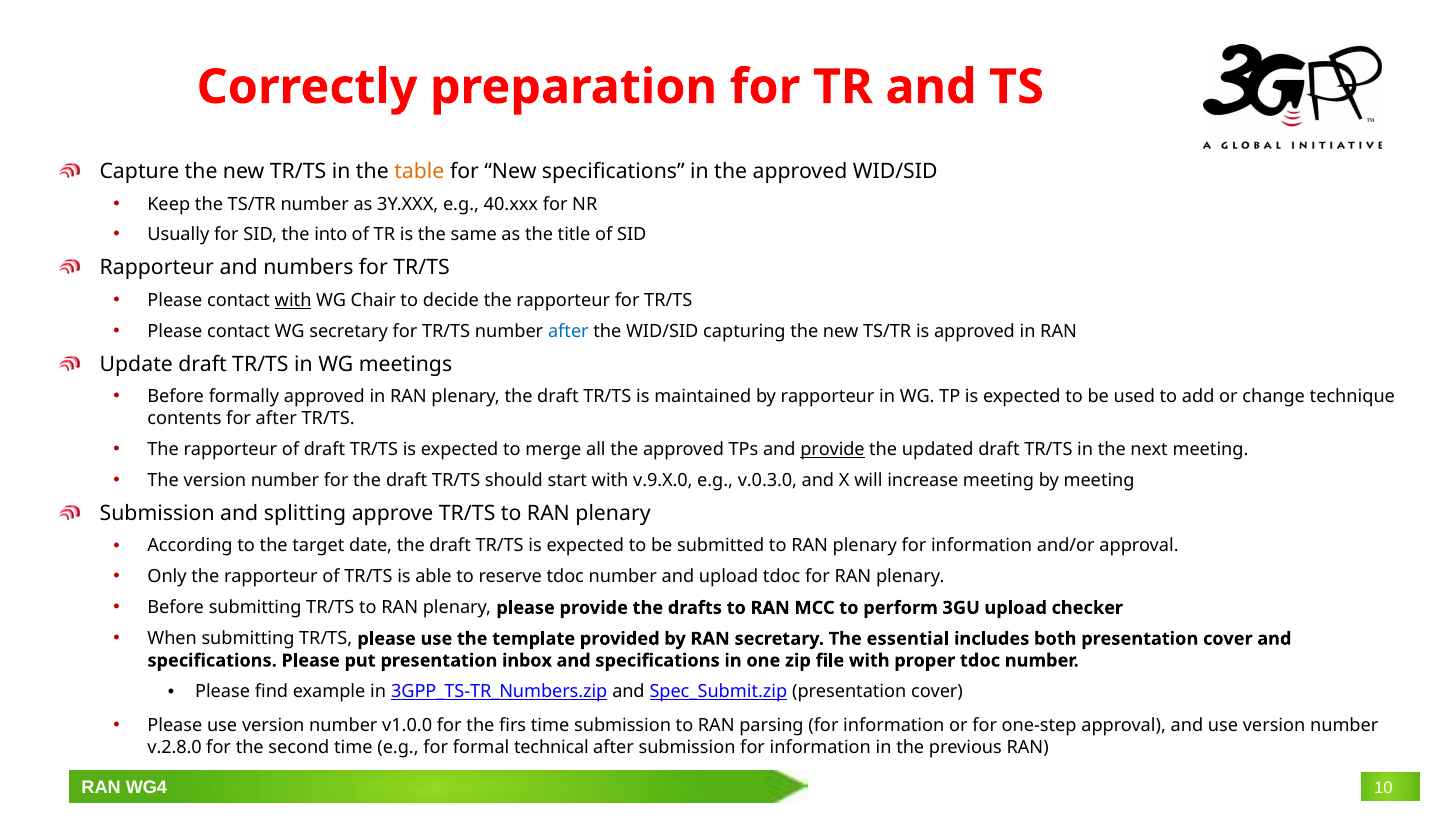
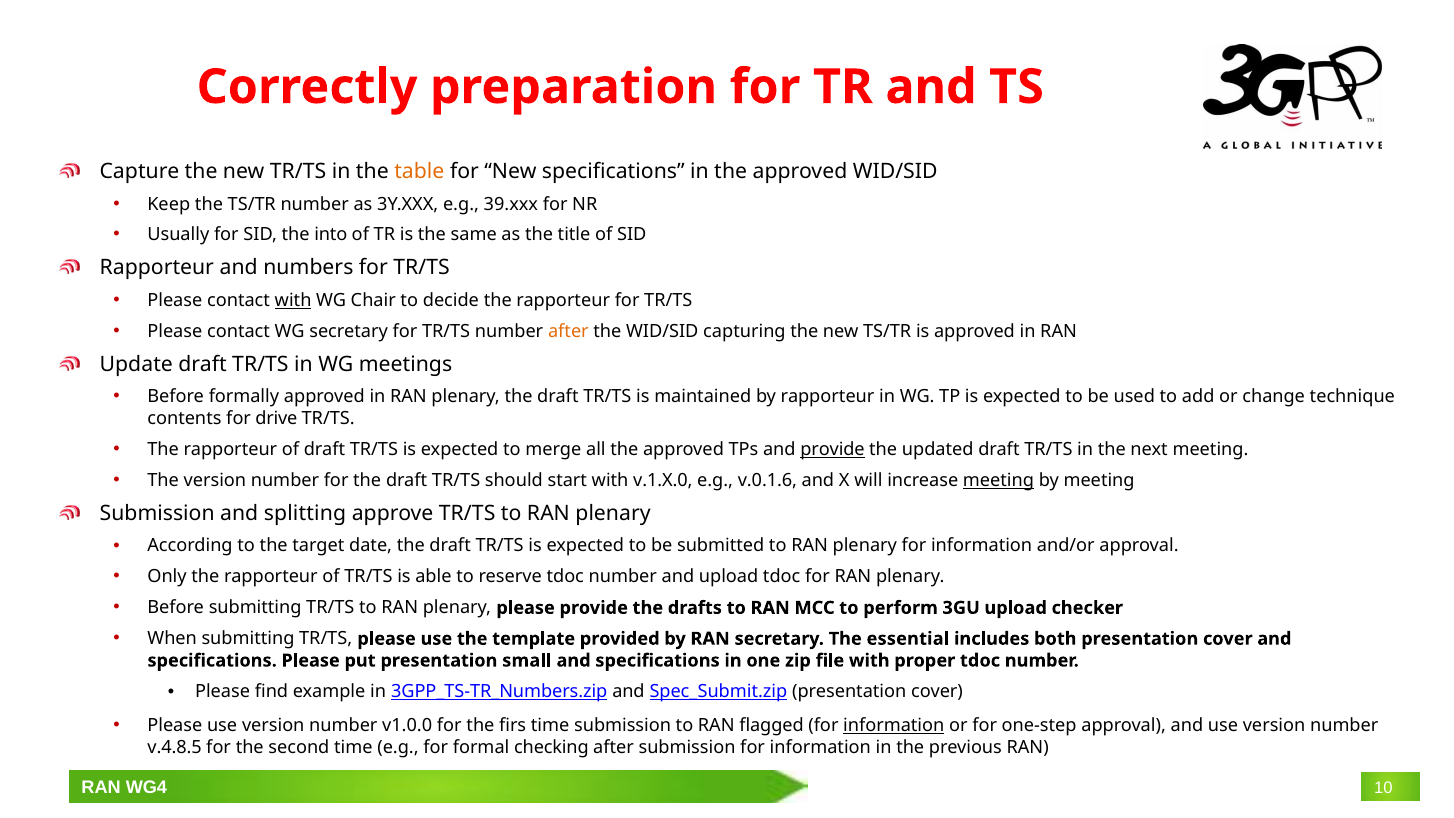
40.xxx: 40.xxx -> 39.xxx
after at (568, 331) colour: blue -> orange
for after: after -> drive
v.9.X.0: v.9.X.0 -> v.1.X.0
v.0.3.0: v.0.3.0 -> v.0.1.6
meeting at (999, 480) underline: none -> present
inbox: inbox -> small
parsing: parsing -> flagged
information at (894, 725) underline: none -> present
v.2.8.0: v.2.8.0 -> v.4.8.5
technical: technical -> checking
